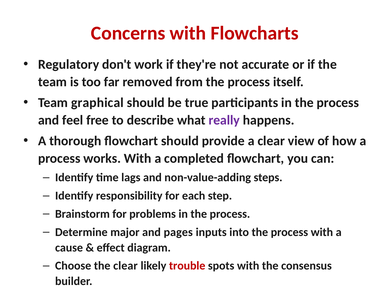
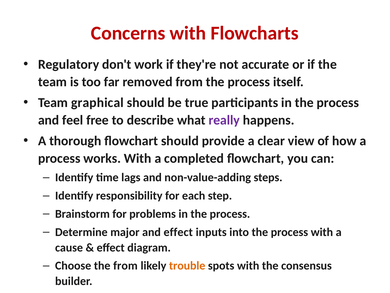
and pages: pages -> effect
the clear: clear -> from
trouble colour: red -> orange
